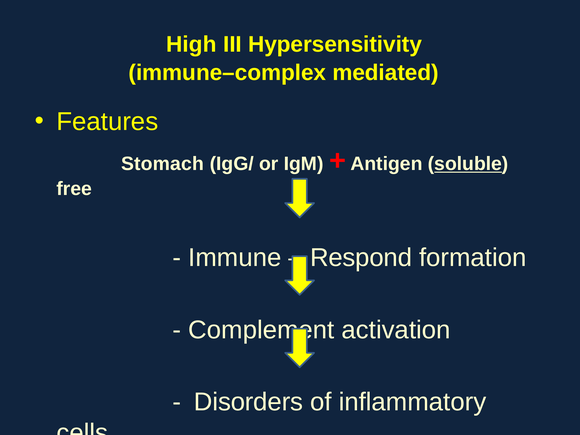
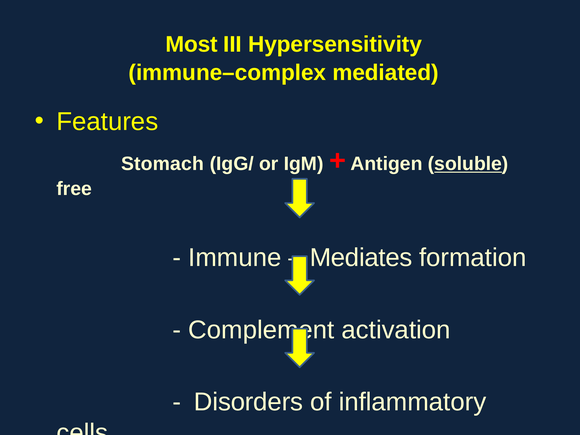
High: High -> Most
Respond: Respond -> Mediates
